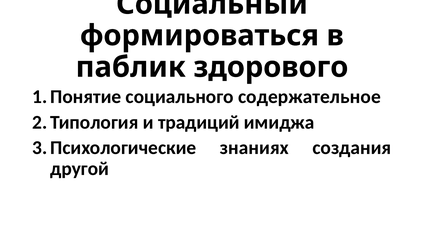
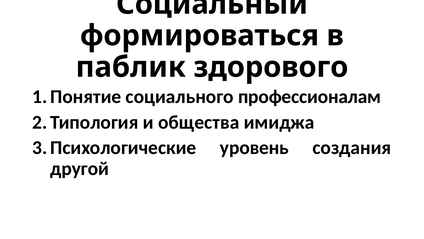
содержательное: содержательное -> профессионалам
традиций: традиций -> общества
знаниях: знаниях -> уровень
